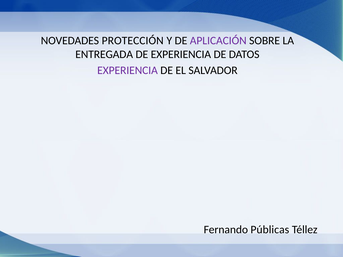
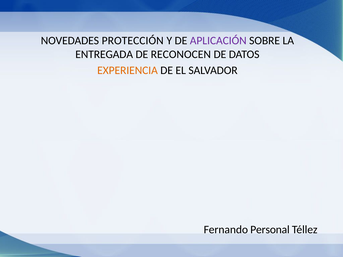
DE EXPERIENCIA: EXPERIENCIA -> RECONOCEN
EXPERIENCIA at (127, 70) colour: purple -> orange
Públicas: Públicas -> Personal
